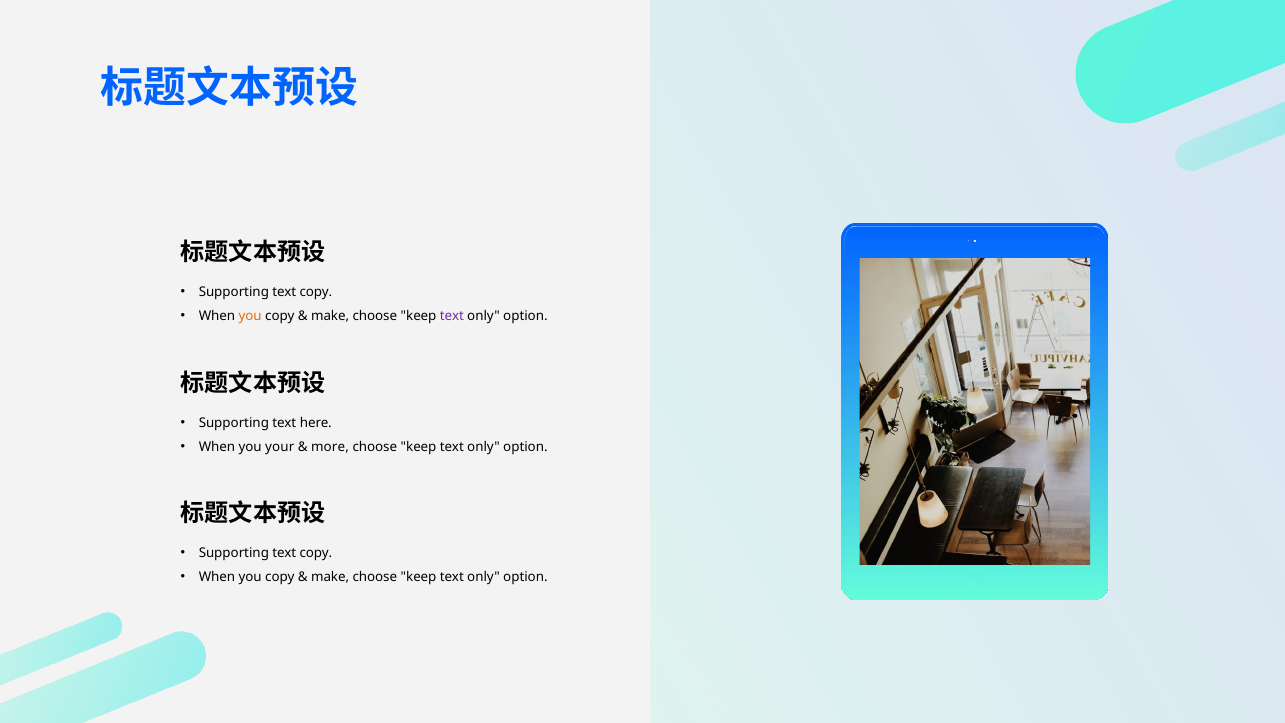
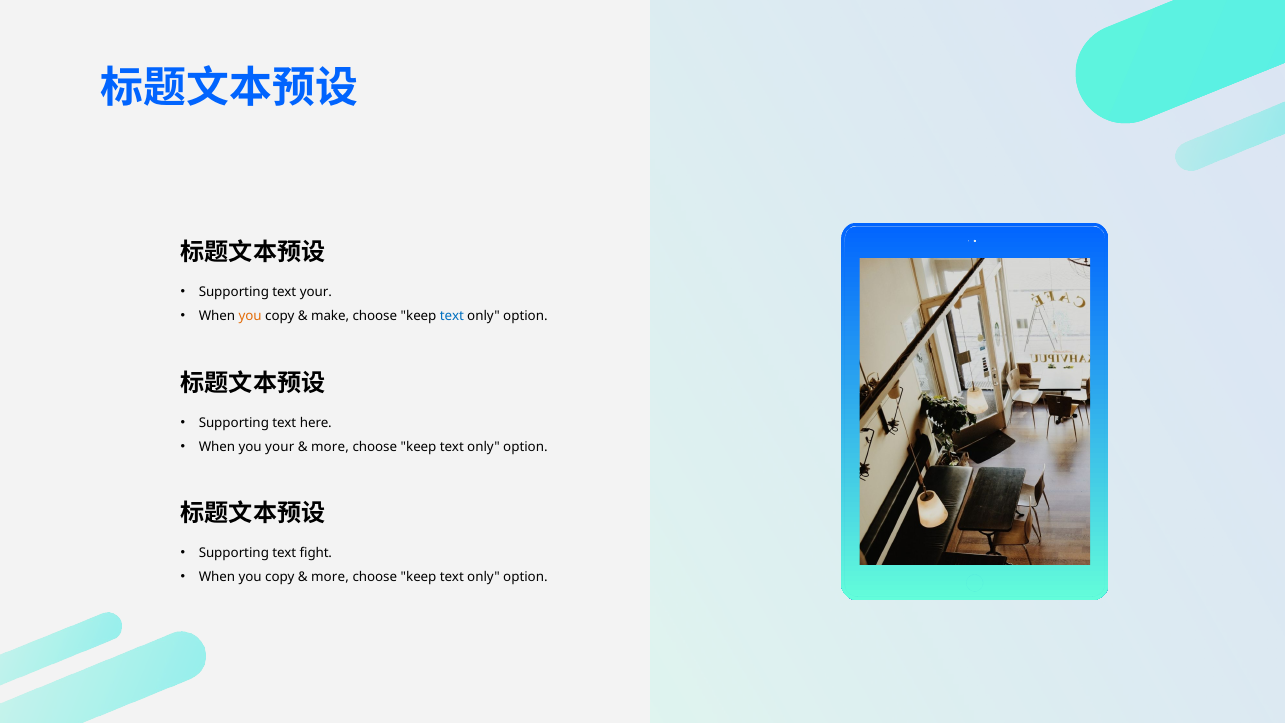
copy at (316, 292): copy -> your
text at (452, 316) colour: purple -> blue
copy at (316, 553): copy -> fight
make at (330, 577): make -> more
